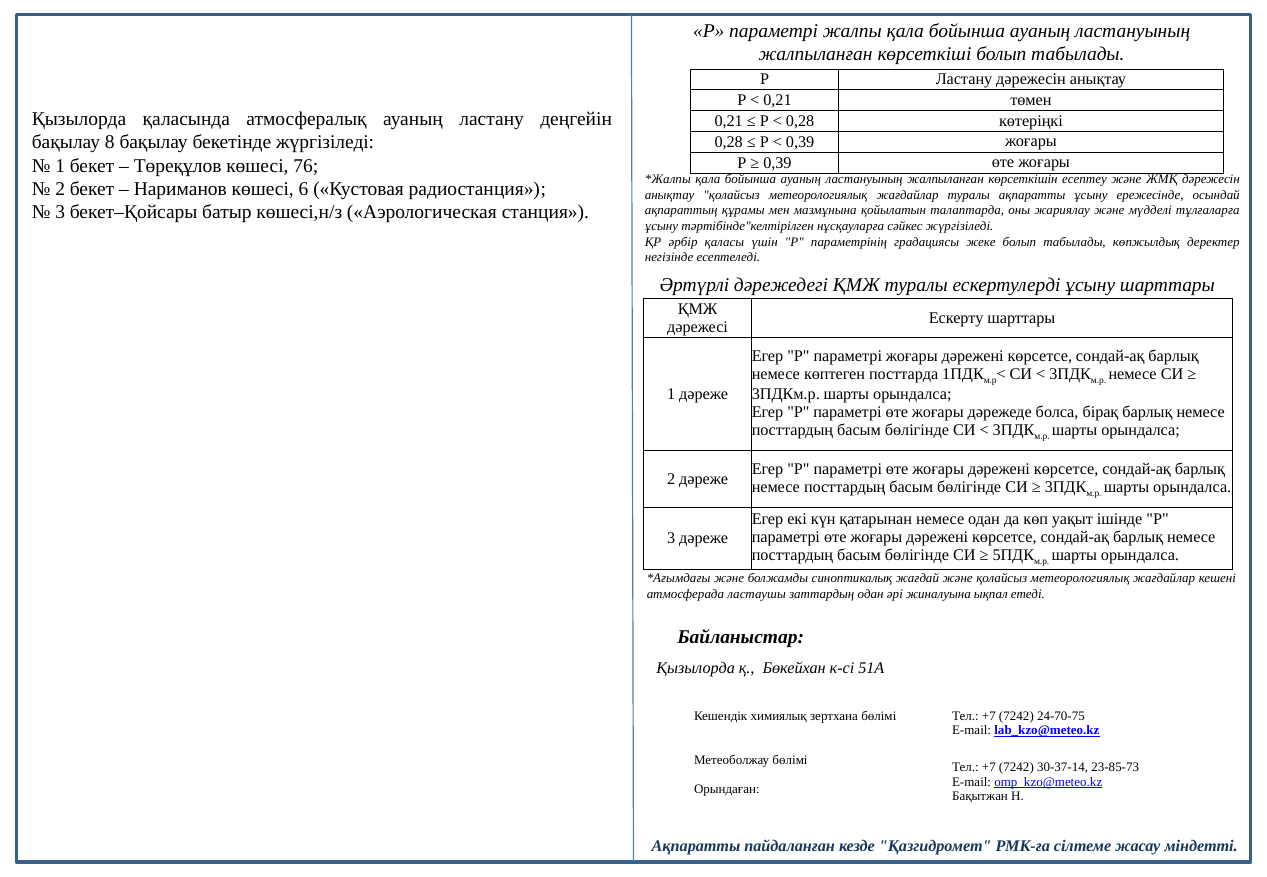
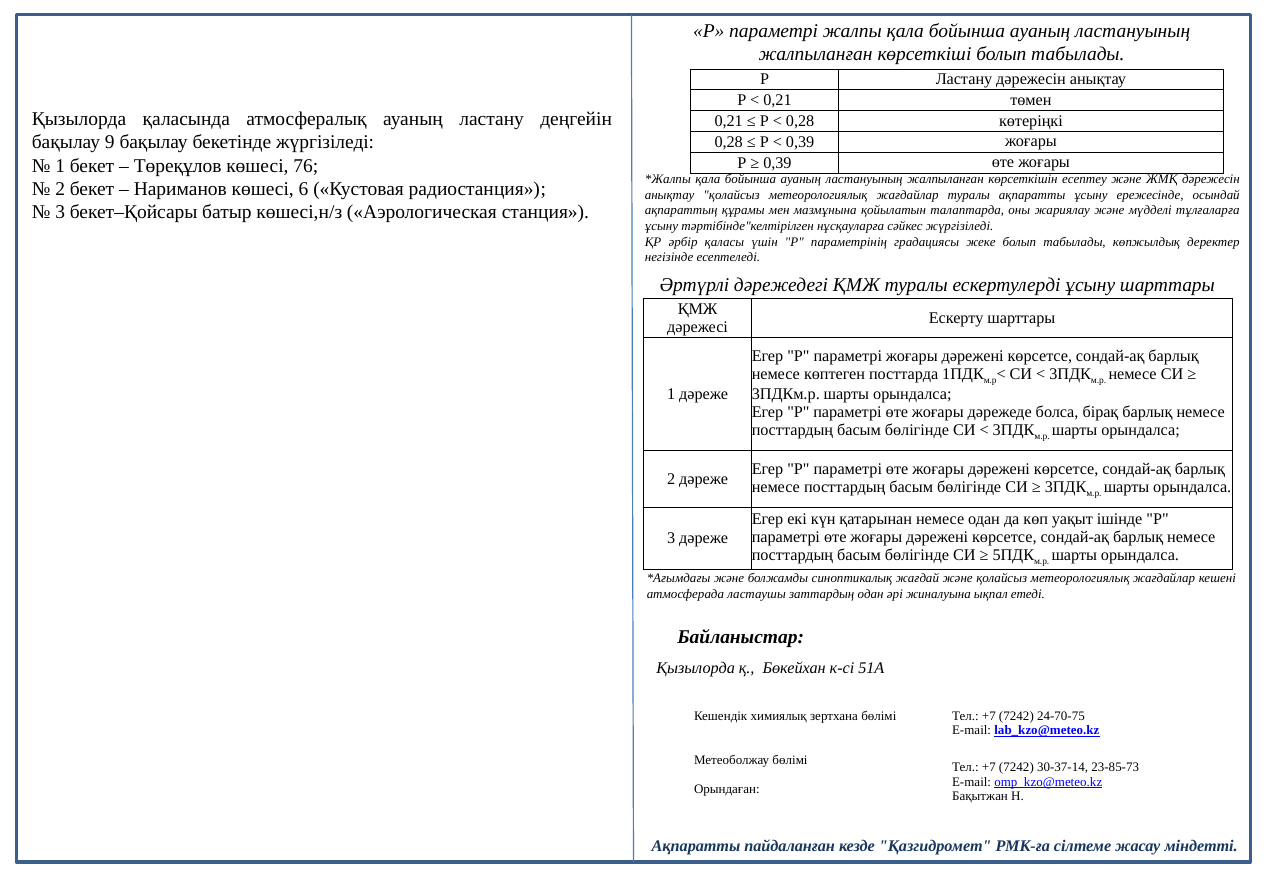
8: 8 -> 9
